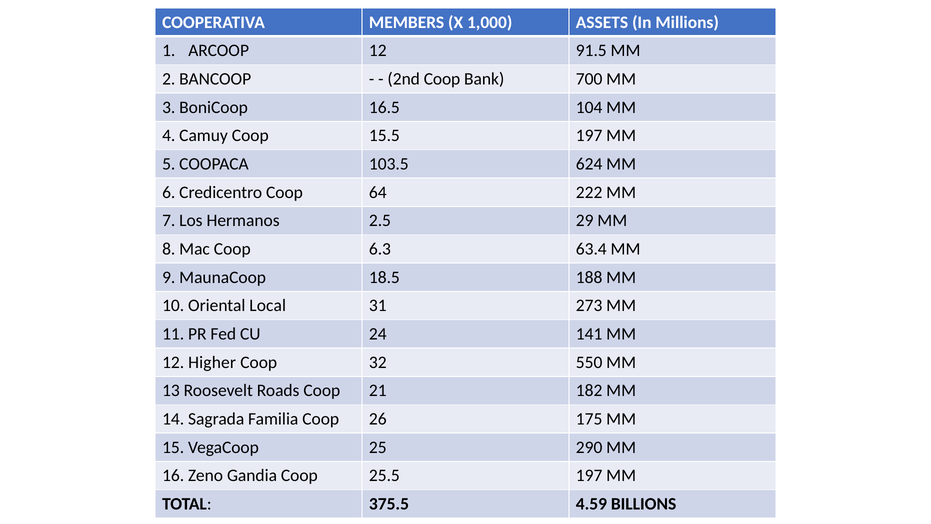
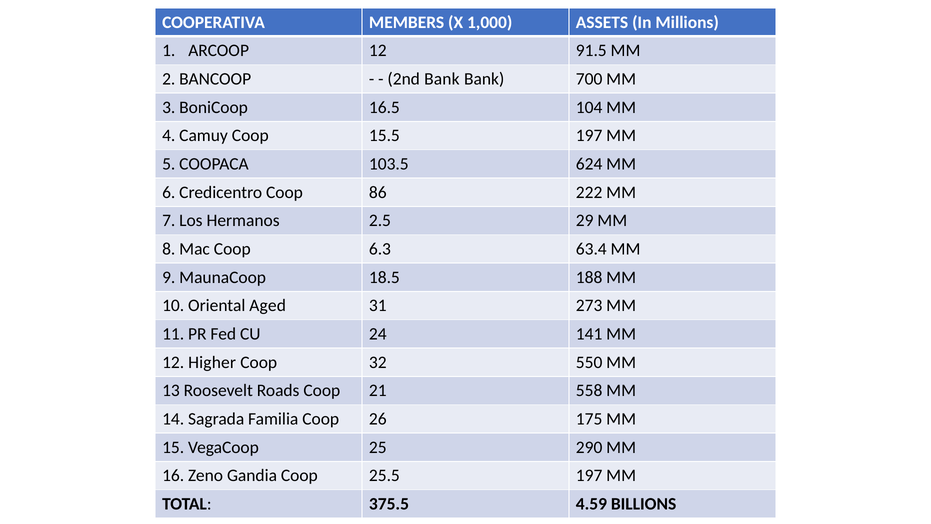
2nd Coop: Coop -> Bank
64: 64 -> 86
Local: Local -> Aged
182: 182 -> 558
